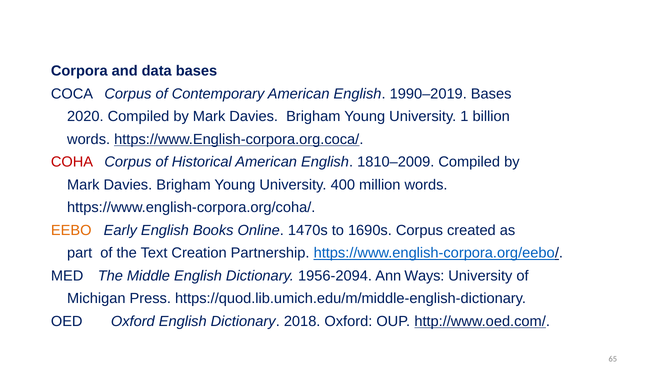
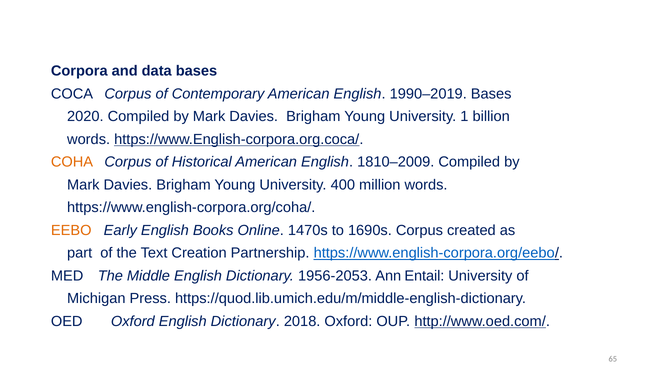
COHA colour: red -> orange
1956-2094: 1956-2094 -> 1956-2053
Ways: Ways -> Entail
